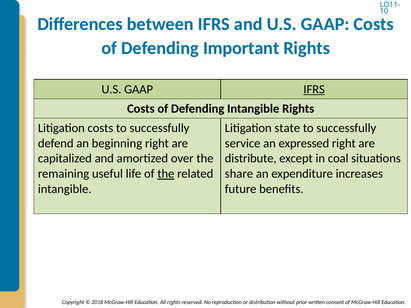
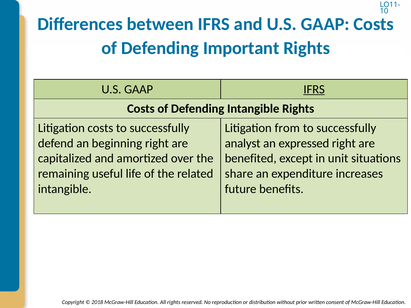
state: state -> from
service: service -> analyst
distribute: distribute -> benefited
coal: coal -> unit
the at (166, 174) underline: present -> none
